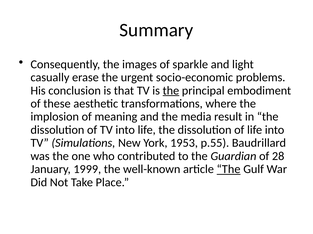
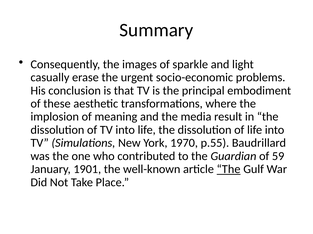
the at (171, 91) underline: present -> none
1953: 1953 -> 1970
28: 28 -> 59
1999: 1999 -> 1901
